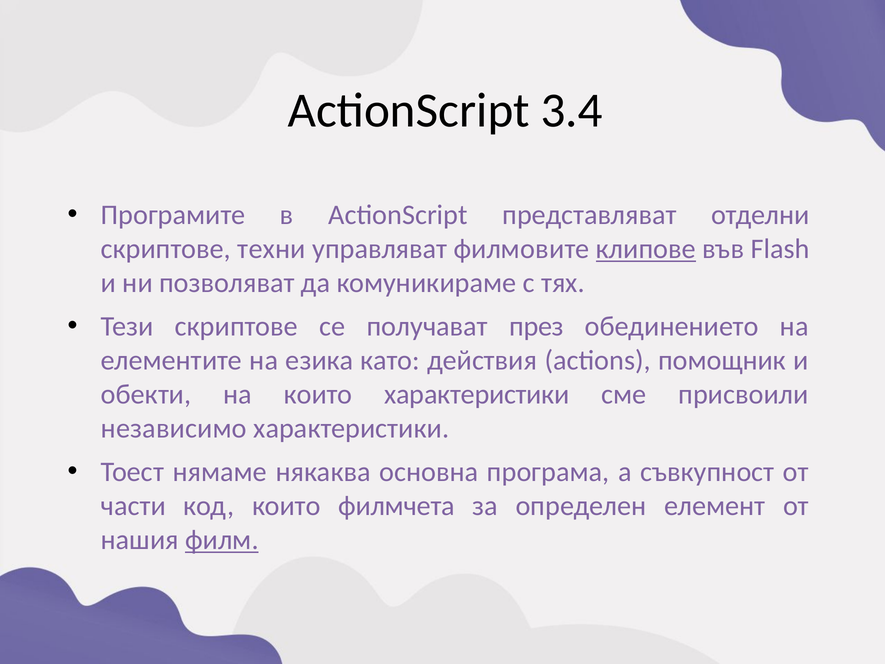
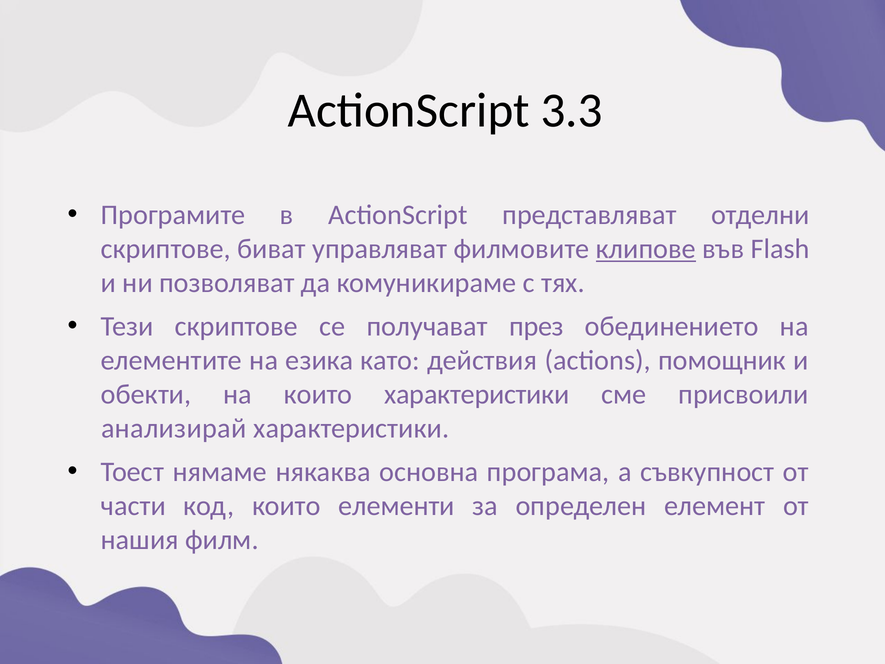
3.4: 3.4 -> 3.3
техни: техни -> биват
независимо: независимо -> анализирай
филмчета: филмчета -> елементи
филм underline: present -> none
